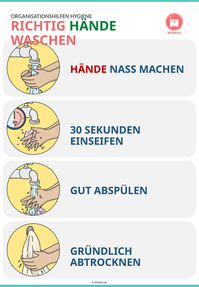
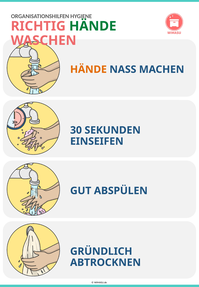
HÄNDE at (88, 70) colour: red -> orange
